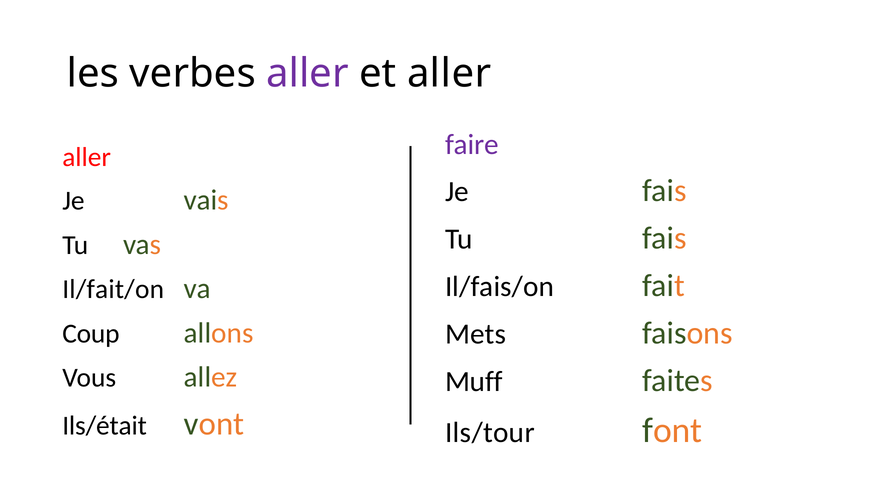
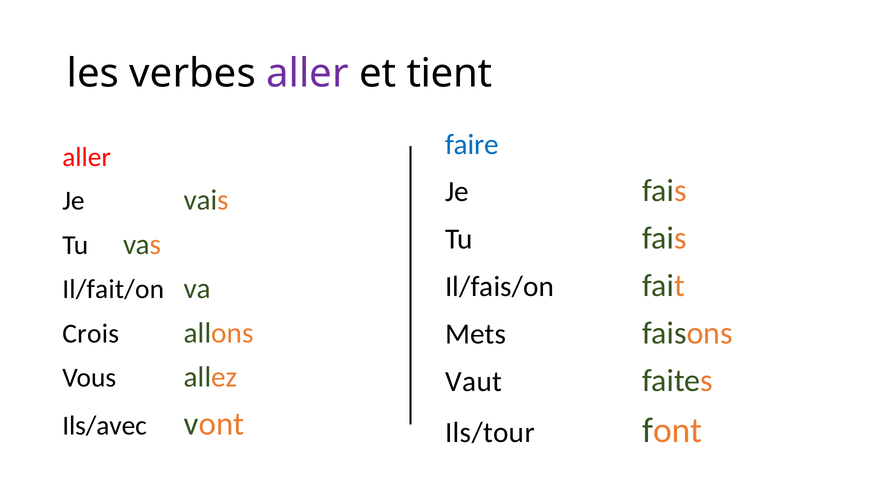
et aller: aller -> tient
faire colour: purple -> blue
Coup: Coup -> Crois
Muff: Muff -> Vaut
Ils/était: Ils/était -> Ils/avec
